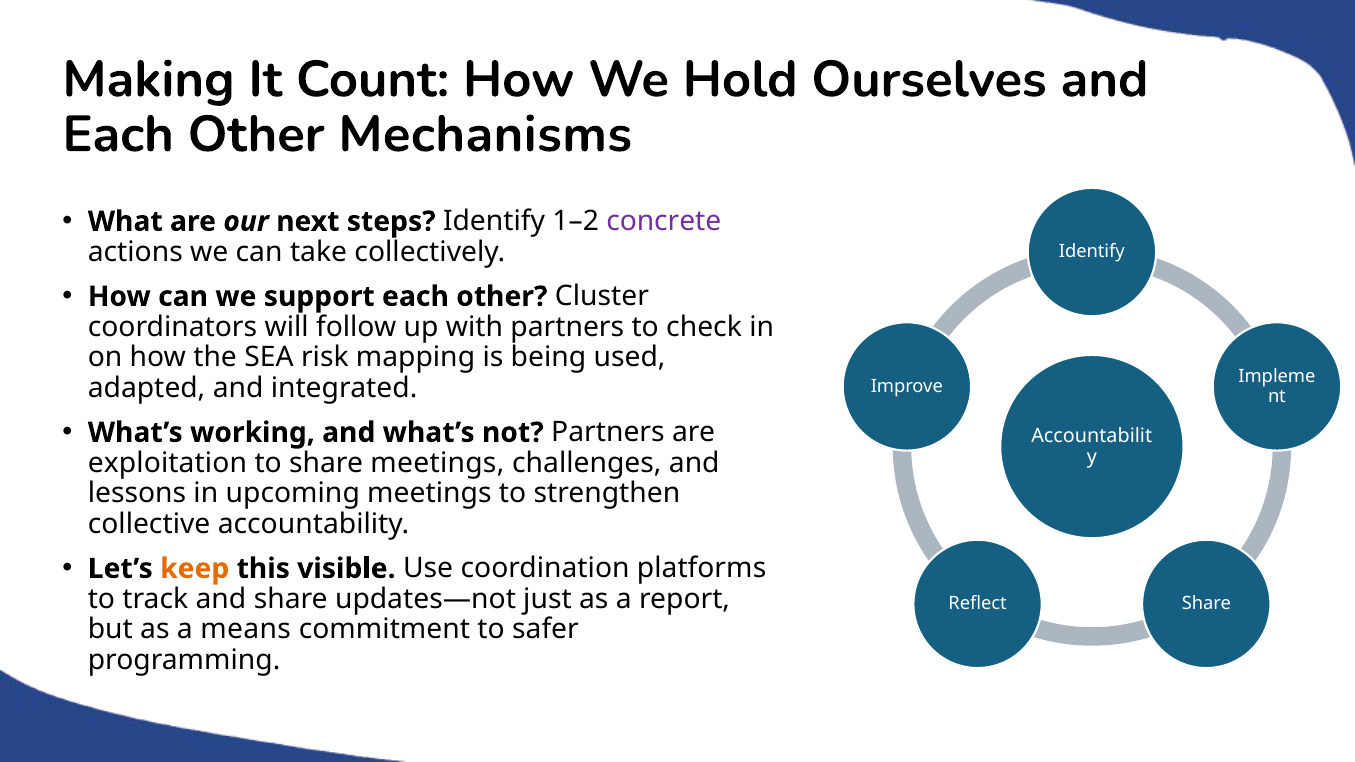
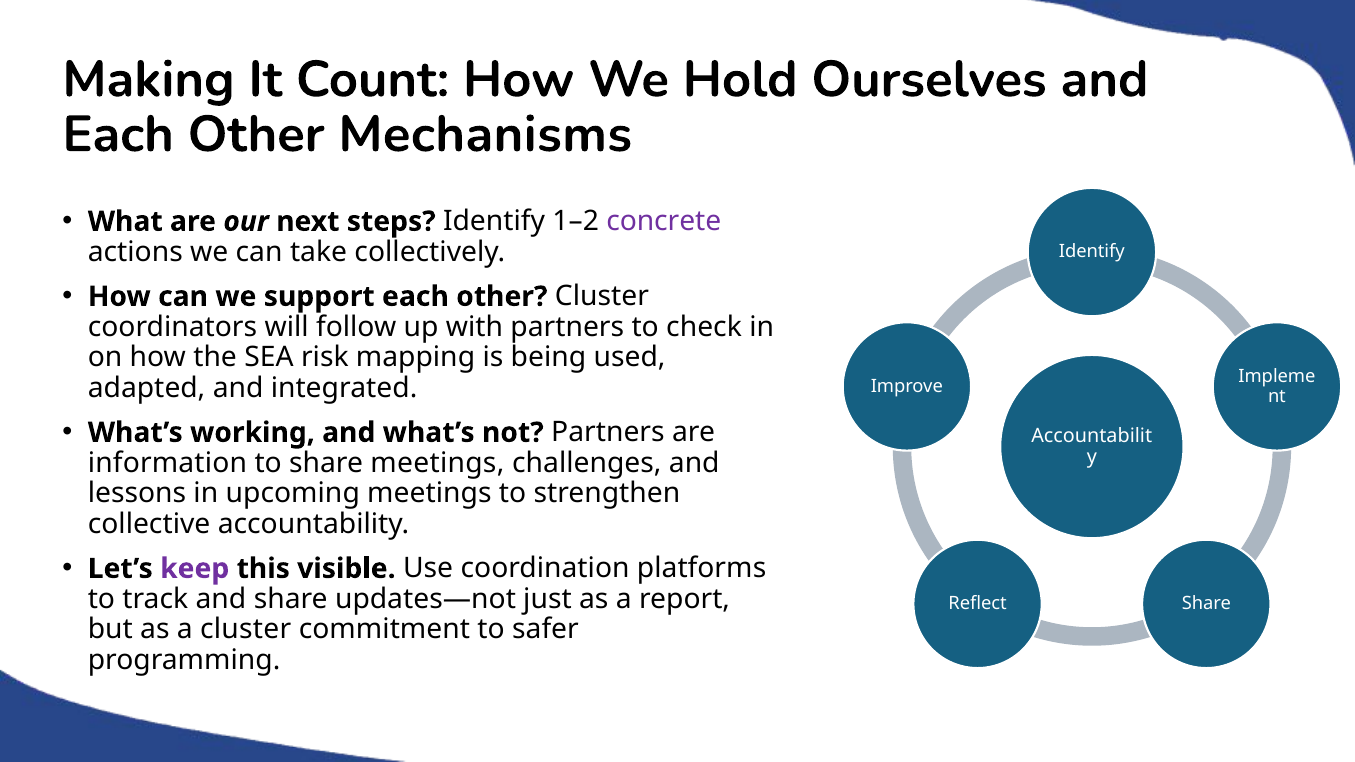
exploitation: exploitation -> information
keep colour: orange -> purple
a means: means -> cluster
